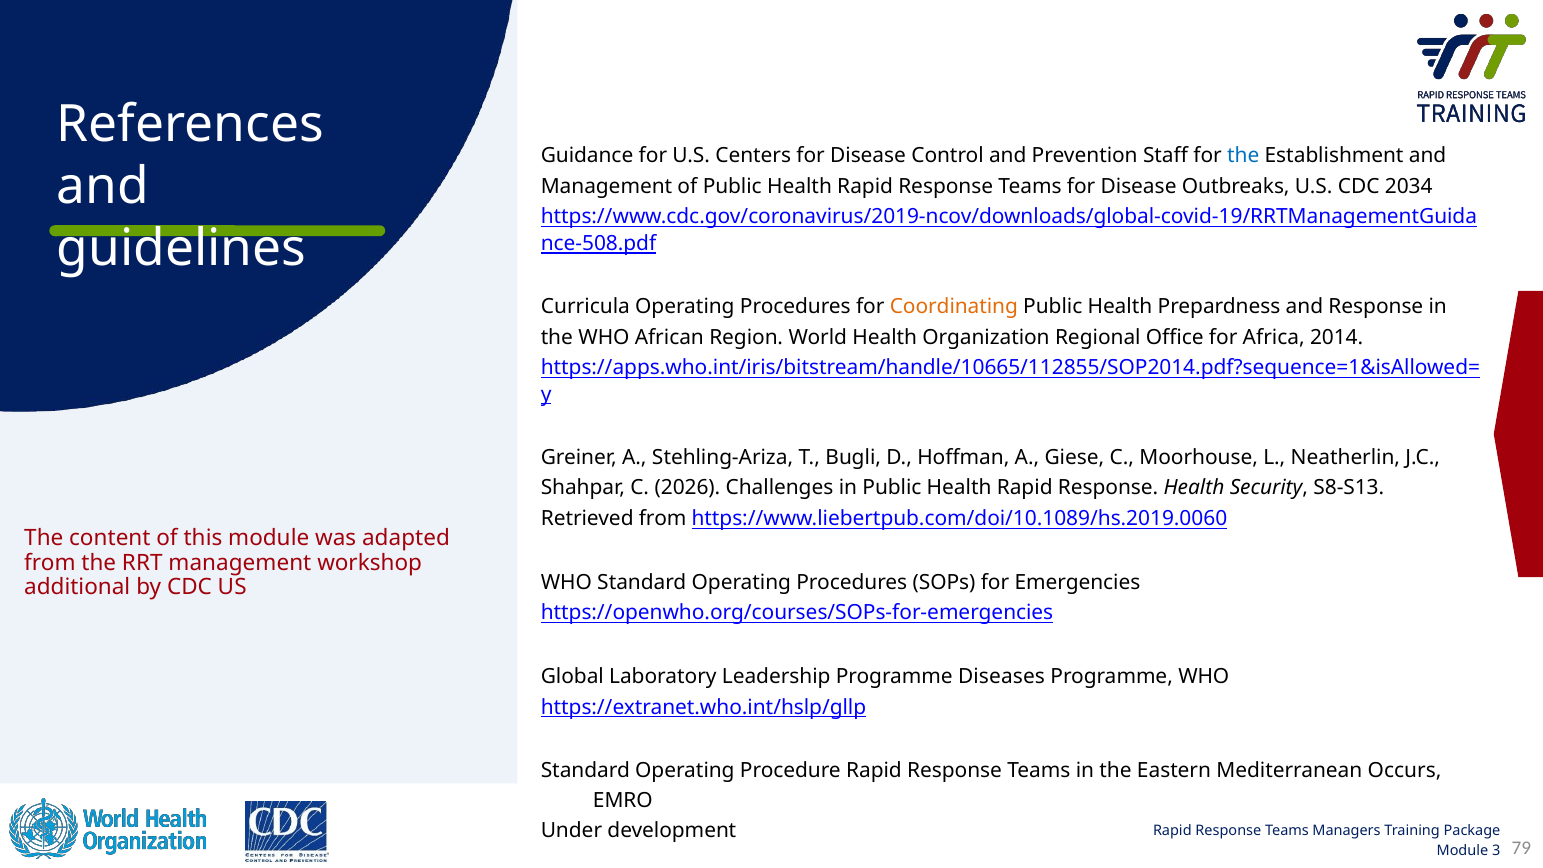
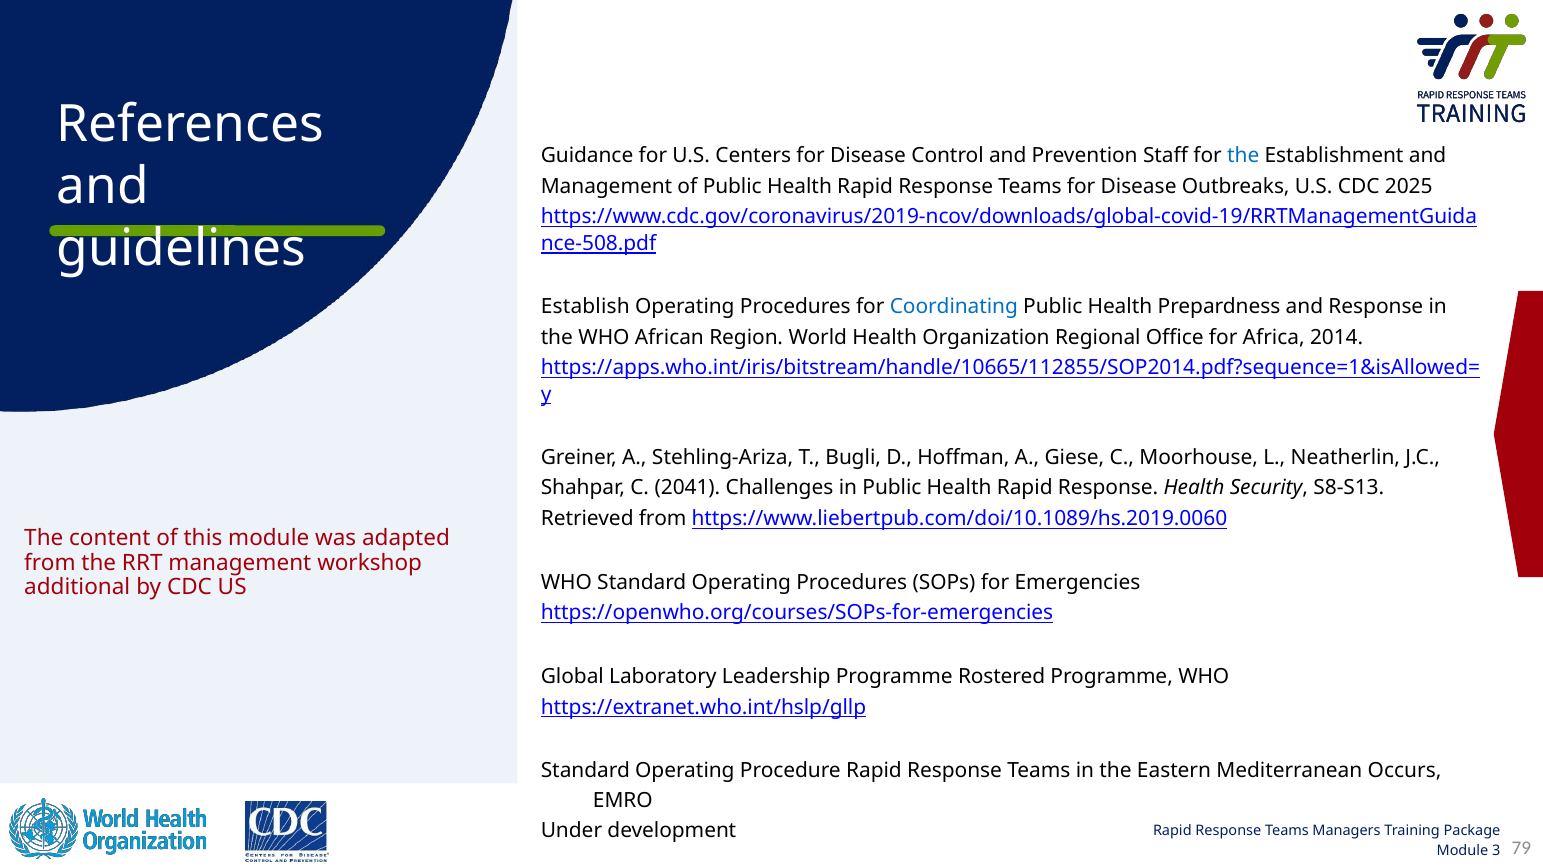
2034: 2034 -> 2025
Curricula: Curricula -> Establish
Coordinating colour: orange -> blue
2026: 2026 -> 2041
Diseases: Diseases -> Rostered
